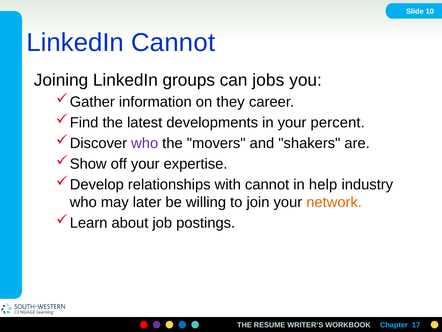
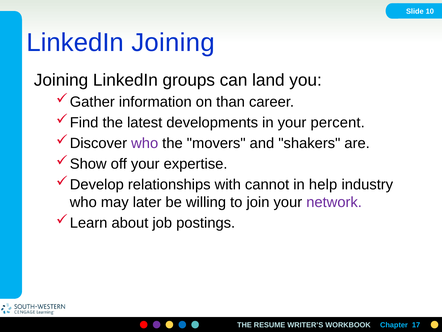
LinkedIn Cannot: Cannot -> Joining
jobs: jobs -> land
they: they -> than
network colour: orange -> purple
